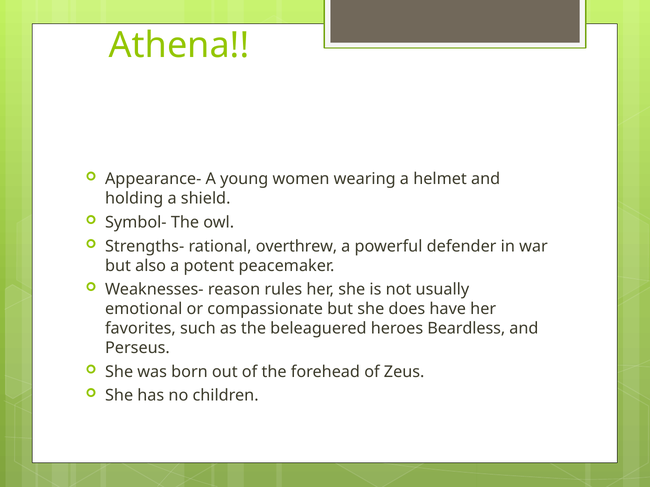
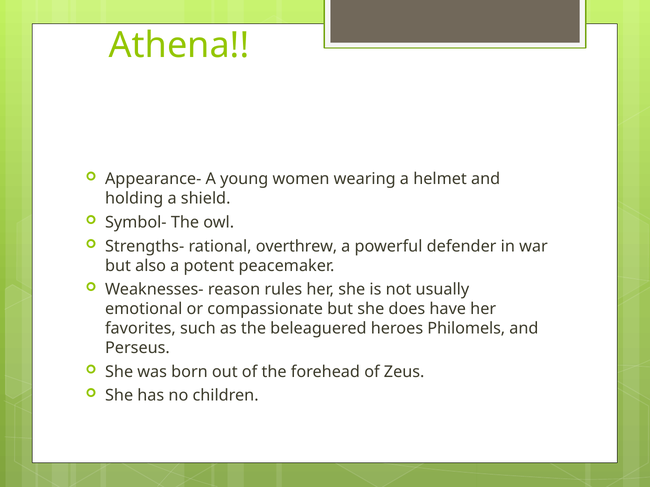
Beardless: Beardless -> Philomels
